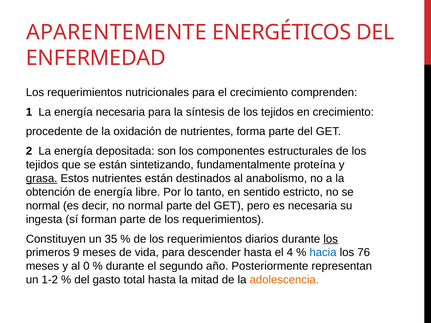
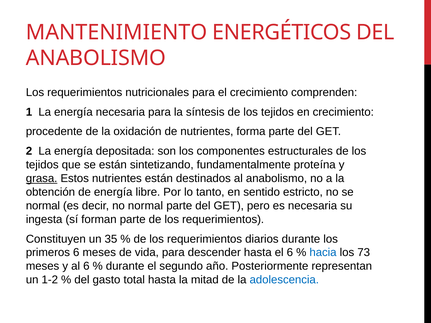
APARENTEMENTE: APARENTEMENTE -> MANTENIMIENTO
ENFERMEDAD at (96, 58): ENFERMEDAD -> ANABOLISMO
los at (331, 239) underline: present -> none
primeros 9: 9 -> 6
el 4: 4 -> 6
76: 76 -> 73
al 0: 0 -> 6
adolescencia colour: orange -> blue
